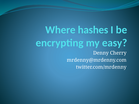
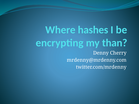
easy: easy -> than
